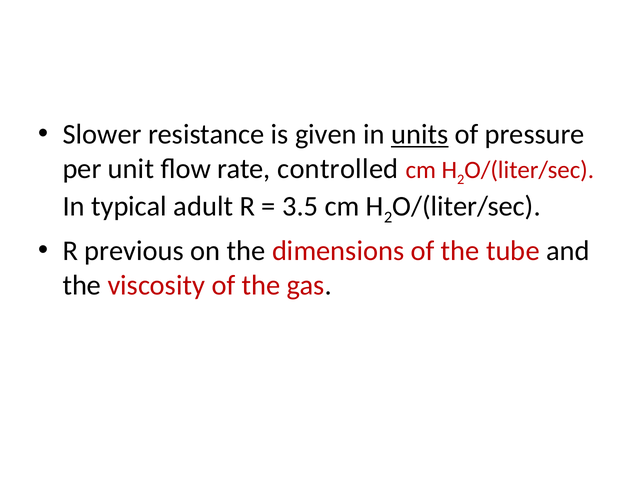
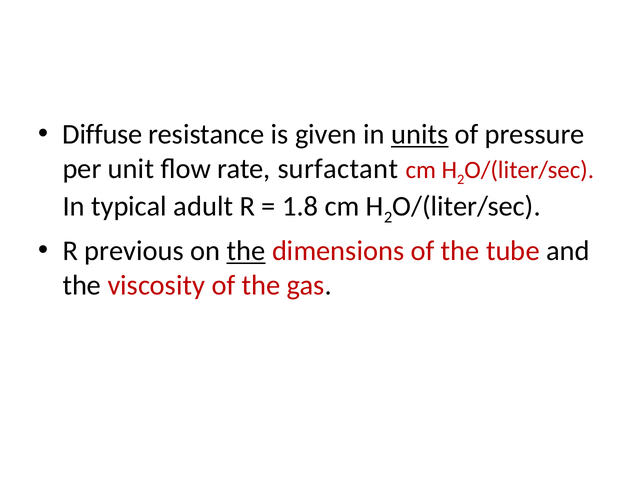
Slower: Slower -> Diffuse
controlled: controlled -> surfactant
3.5: 3.5 -> 1.8
the at (246, 251) underline: none -> present
